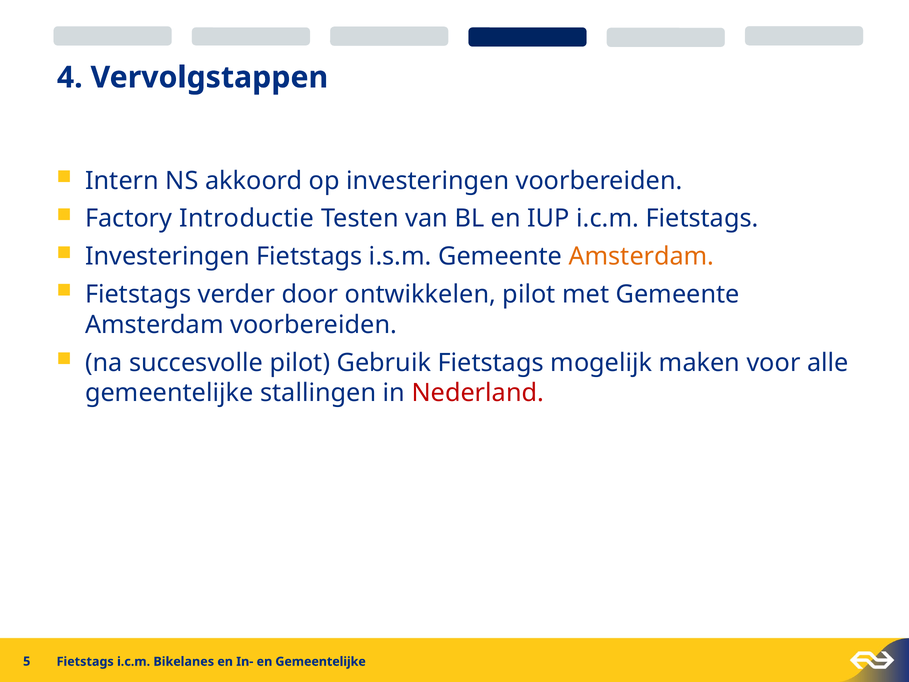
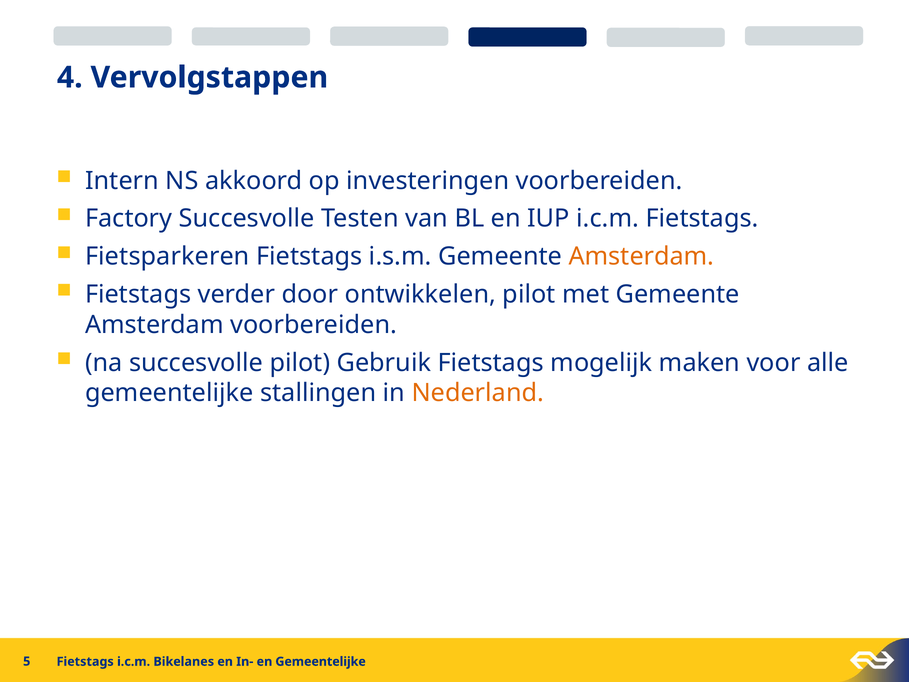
Factory Introductie: Introductie -> Succesvolle
Investeringen at (167, 256): Investeringen -> Fietsparkeren
Nederland colour: red -> orange
